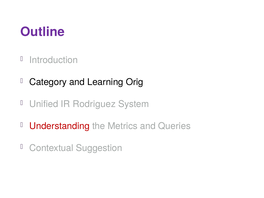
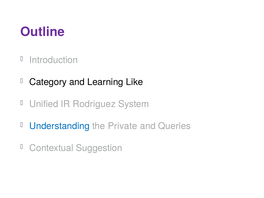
Orig: Orig -> Like
Understanding colour: red -> blue
Metrics: Metrics -> Private
